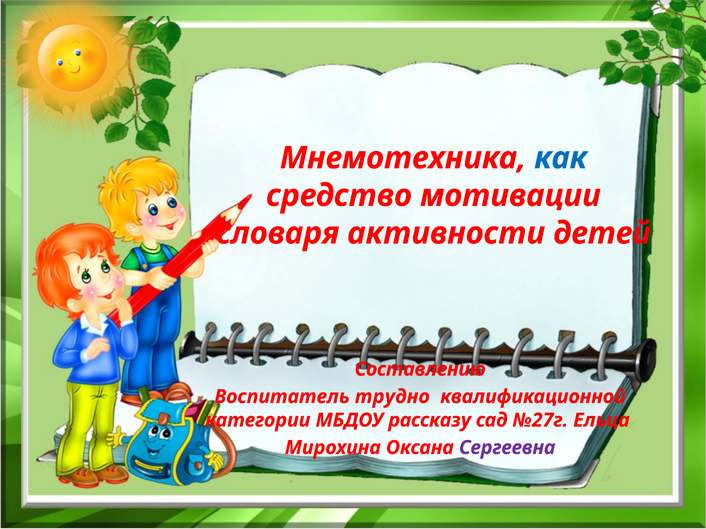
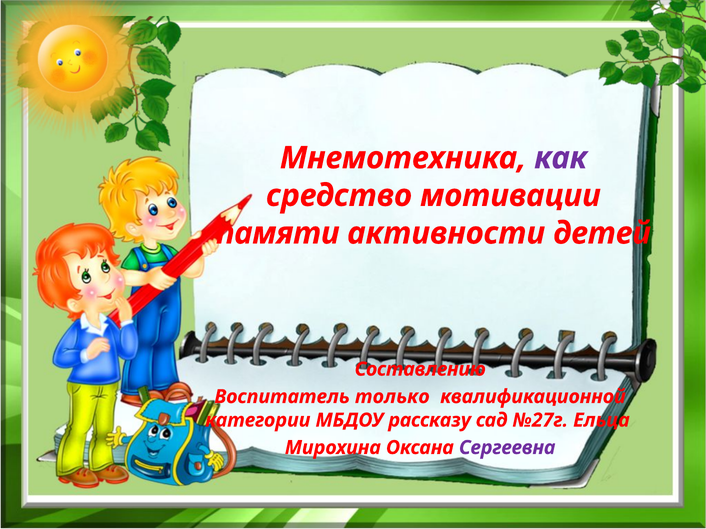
как colour: blue -> purple
словаря: словаря -> памяти
трудно: трудно -> только
